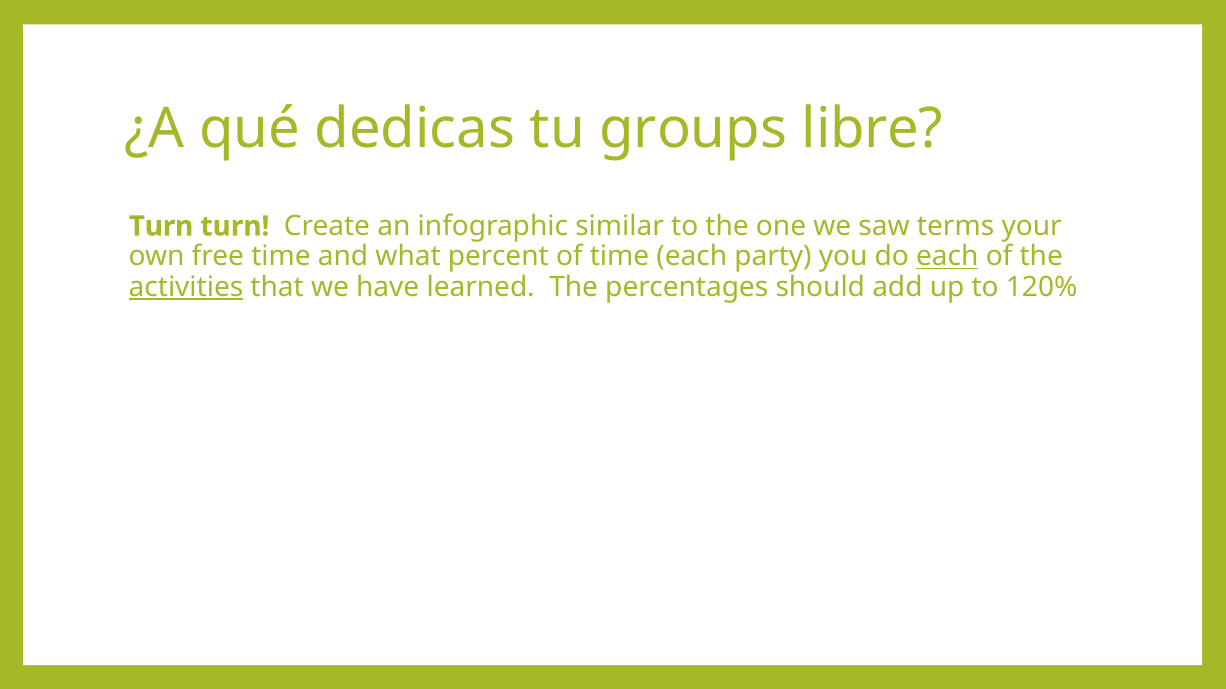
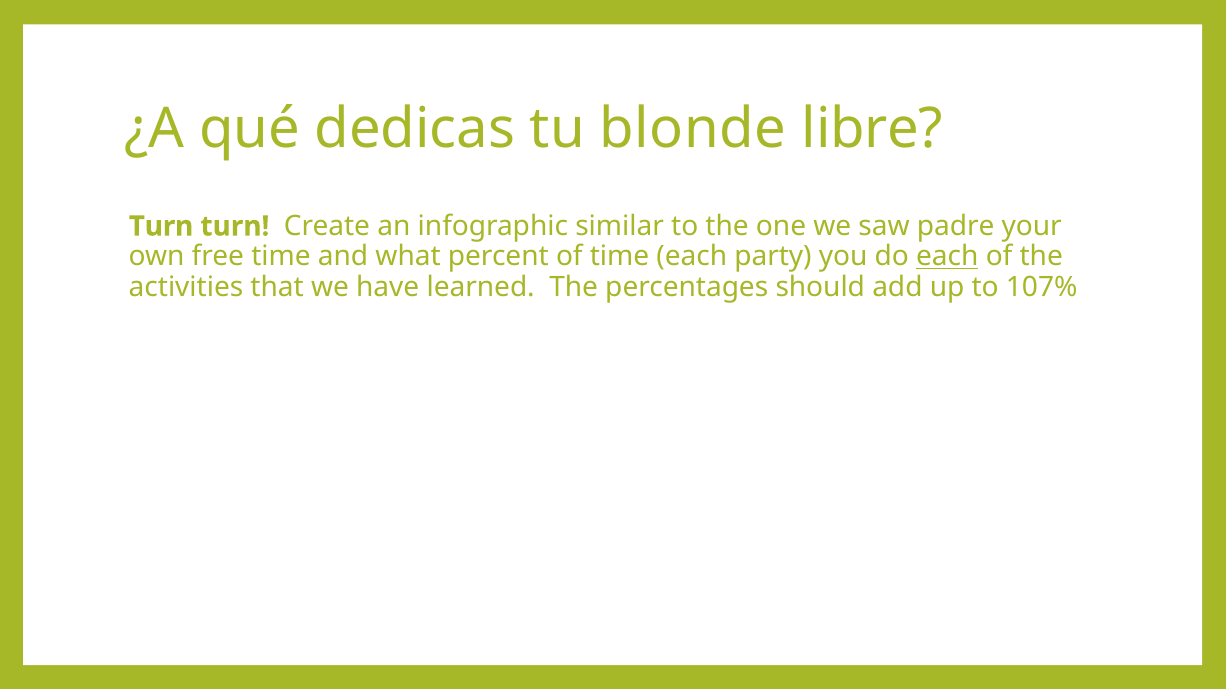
groups: groups -> blonde
terms: terms -> padre
activities underline: present -> none
120%: 120% -> 107%
